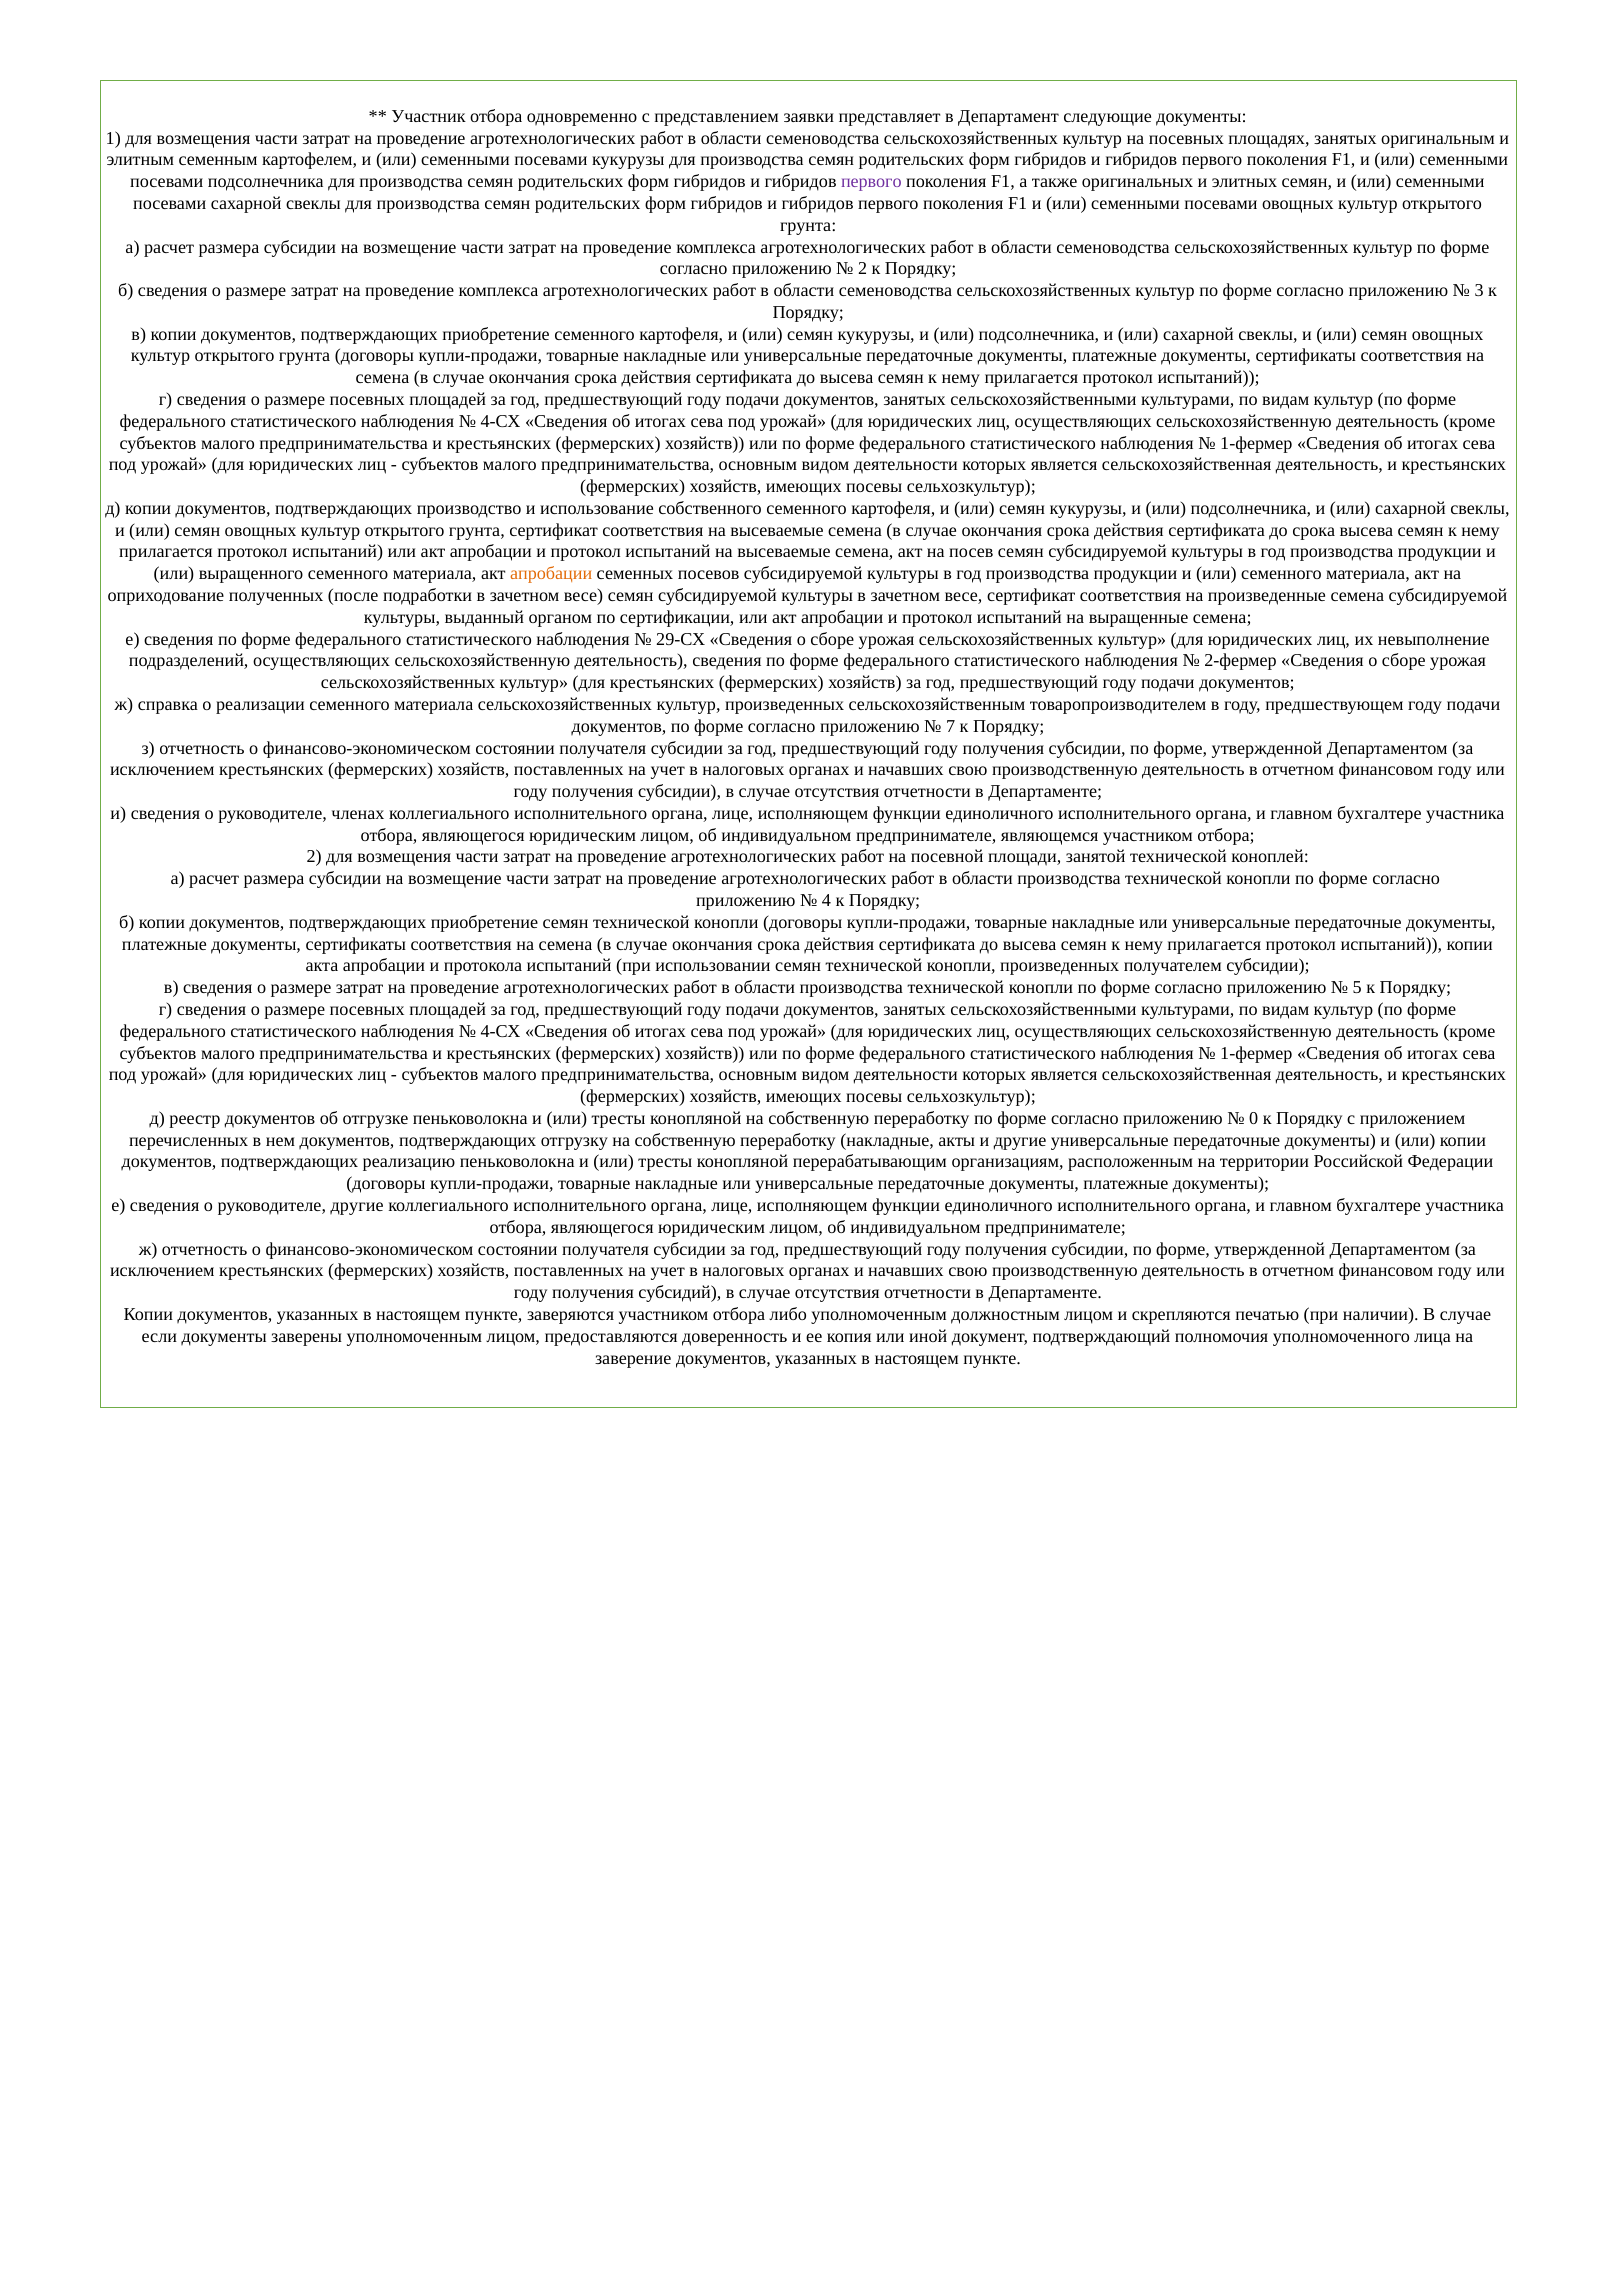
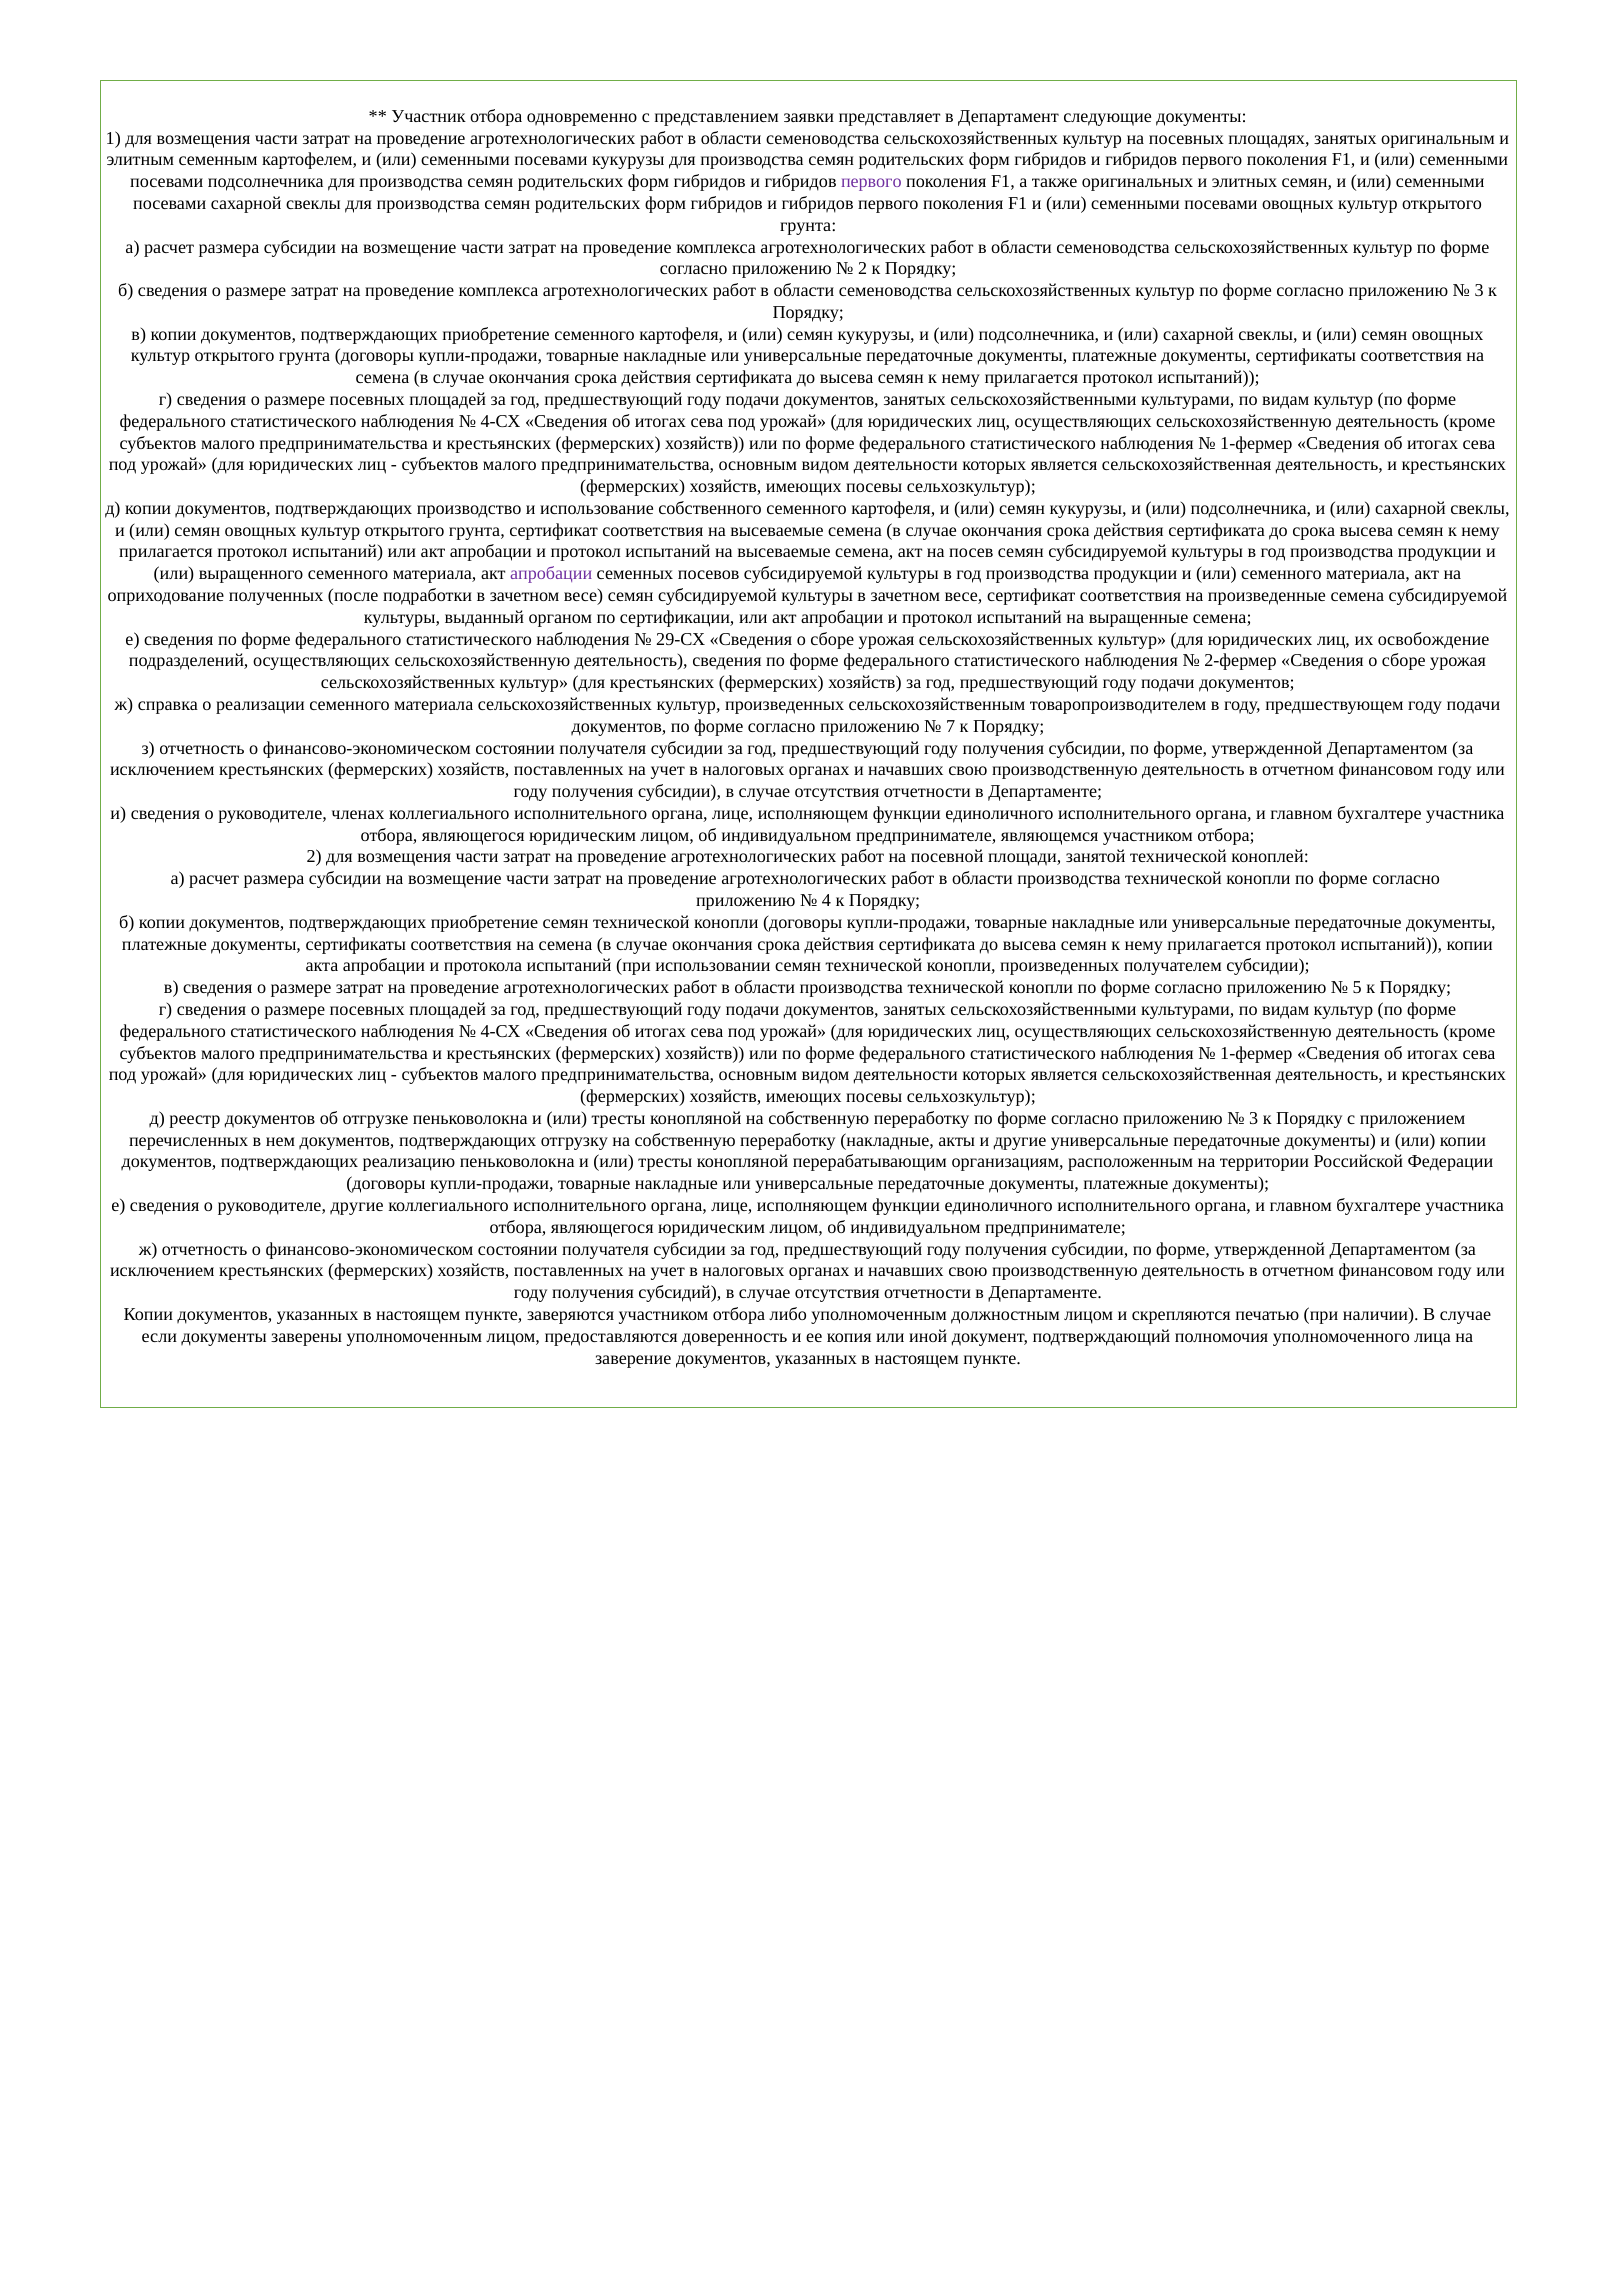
апробации at (551, 574) colour: orange -> purple
невыполнение: невыполнение -> освобождение
0 at (1254, 1119): 0 -> 3
